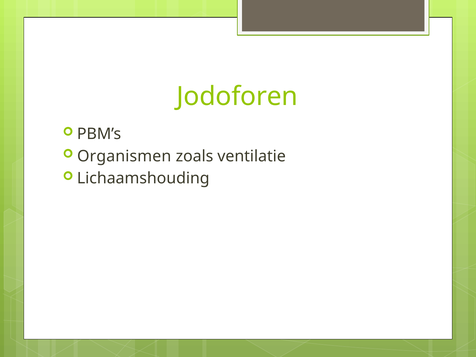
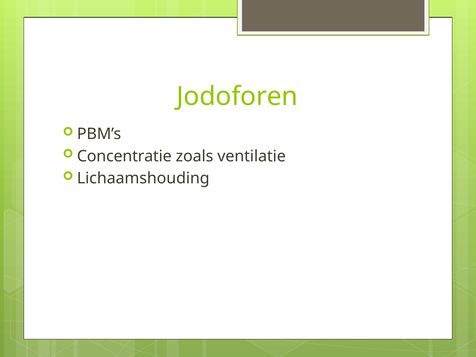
Organismen: Organismen -> Concentratie
